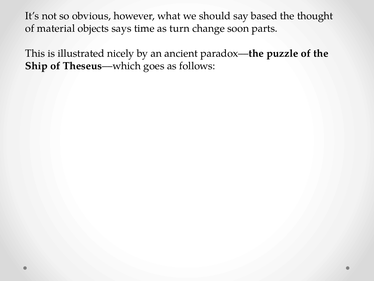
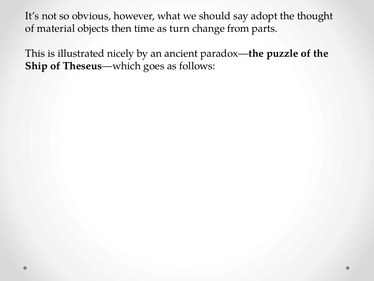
based: based -> adopt
says: says -> then
soon: soon -> from
